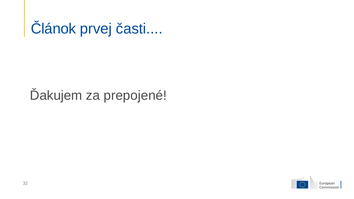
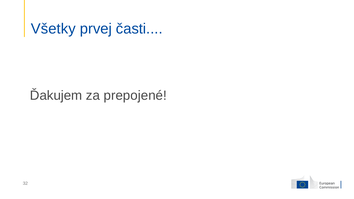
Článok: Článok -> Všetky
